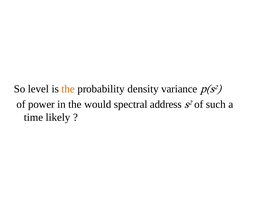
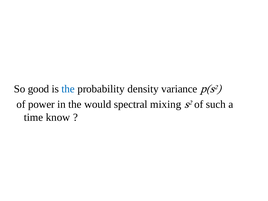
level: level -> good
the at (68, 89) colour: orange -> blue
address: address -> mixing
likely: likely -> know
